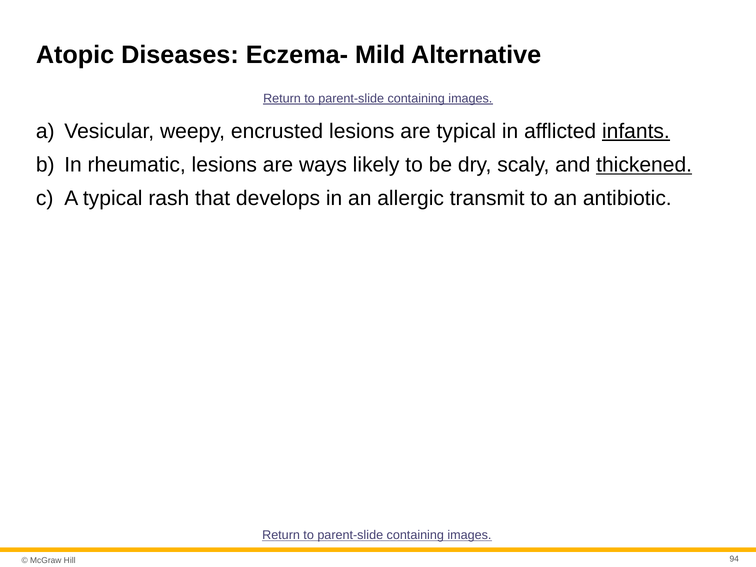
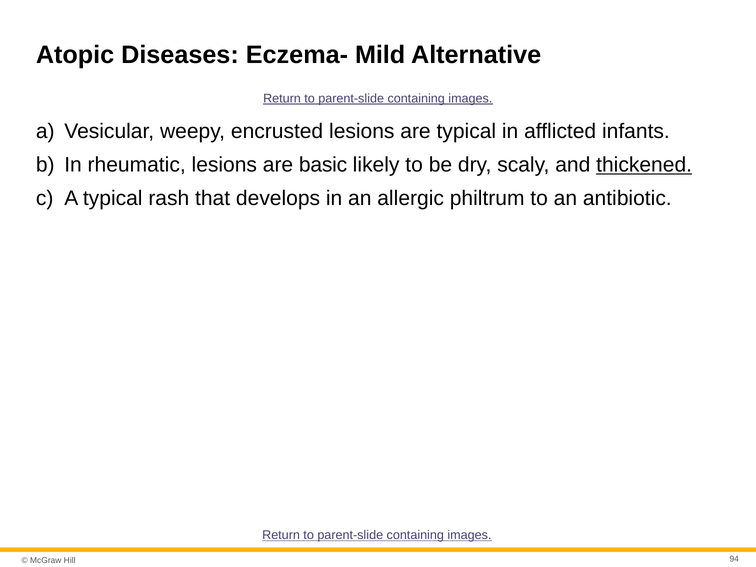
infants underline: present -> none
ways: ways -> basic
transmit: transmit -> philtrum
